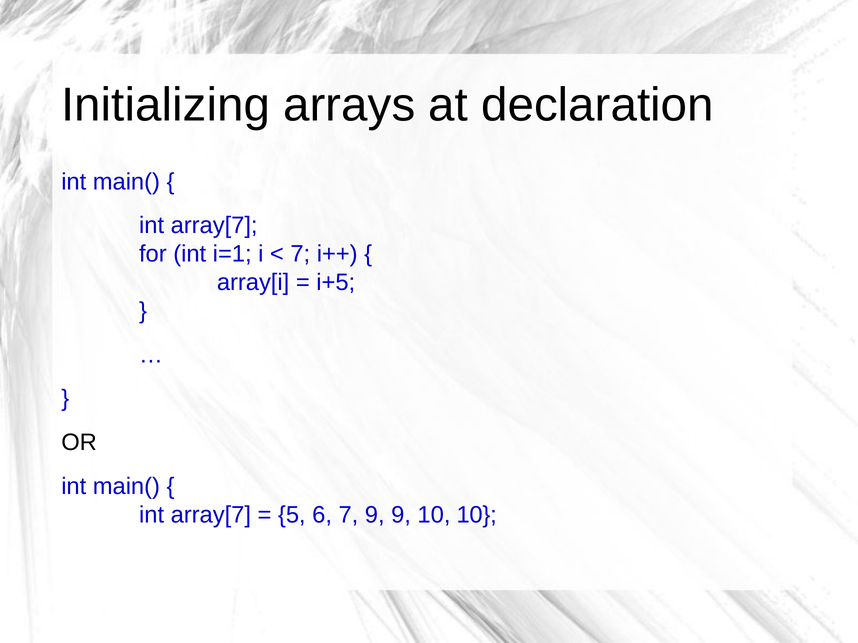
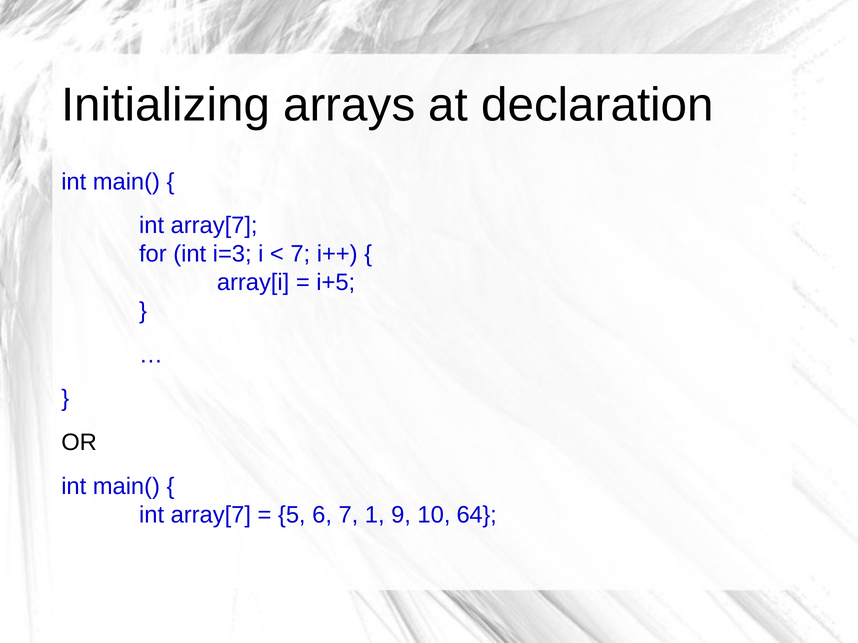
i=1: i=1 -> i=3
7 9: 9 -> 1
10 10: 10 -> 64
